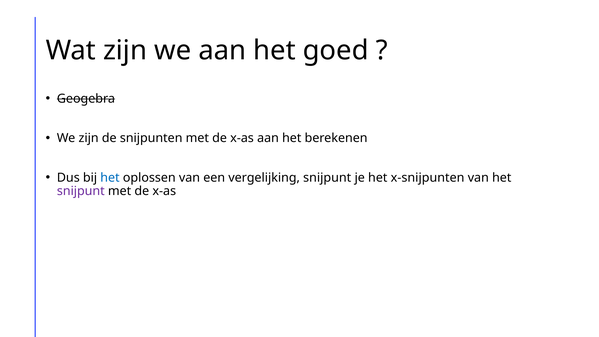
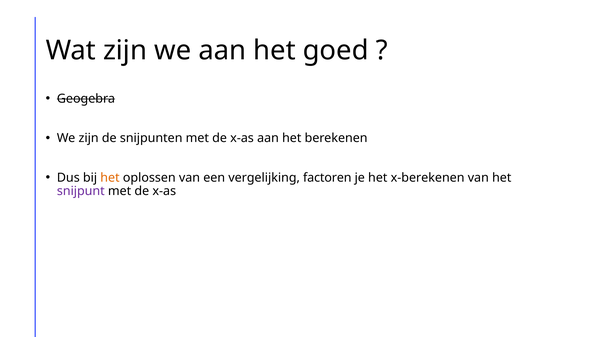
het at (110, 178) colour: blue -> orange
vergelijking snijpunt: snijpunt -> factoren
x-snijpunten: x-snijpunten -> x-berekenen
